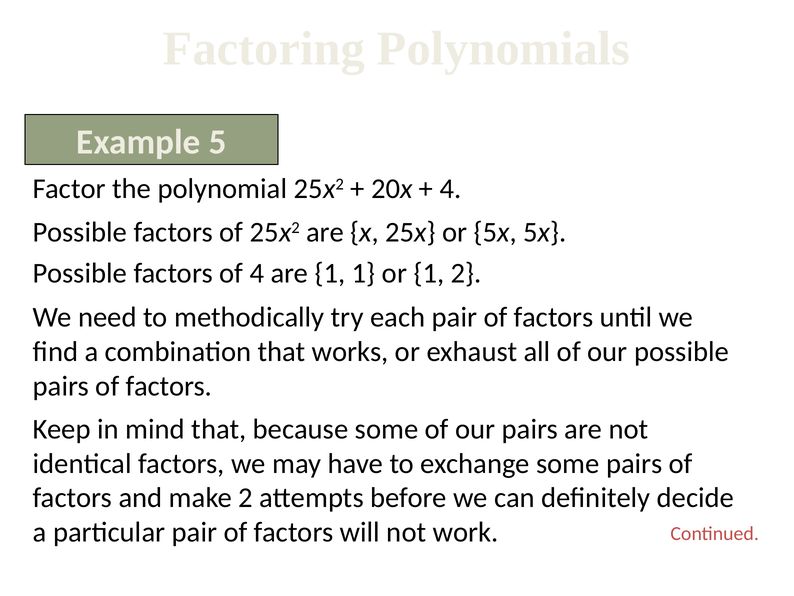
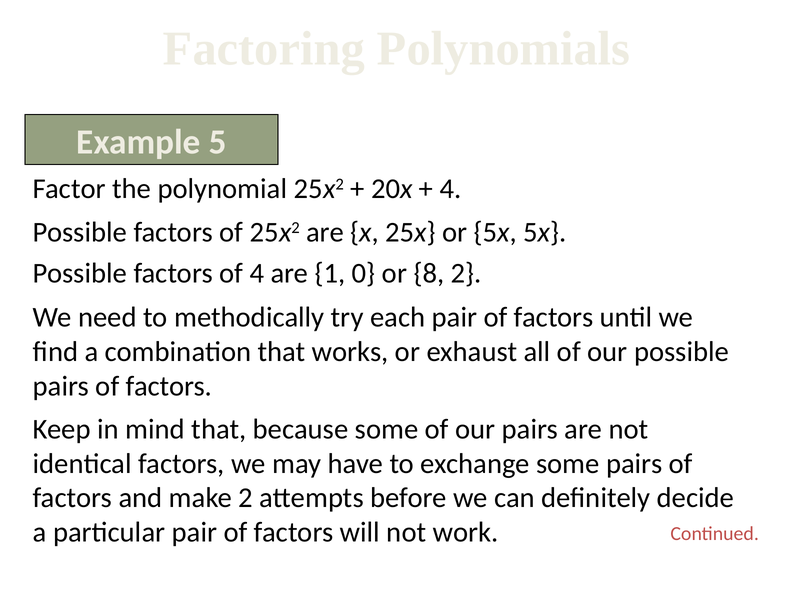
1 1: 1 -> 0
or 1: 1 -> 8
